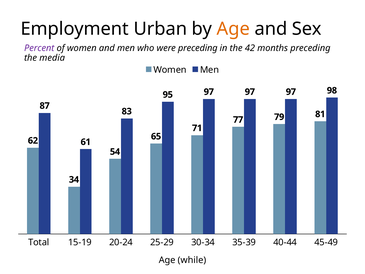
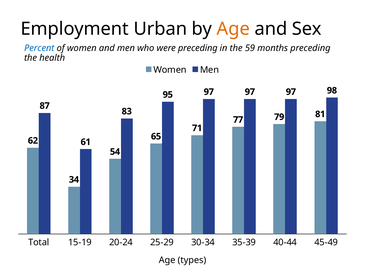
Percent colour: purple -> blue
42: 42 -> 59
media: media -> health
while: while -> types
